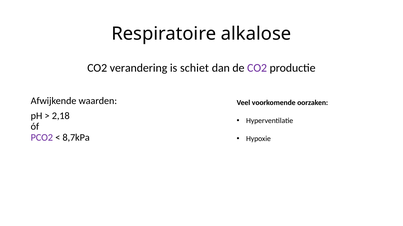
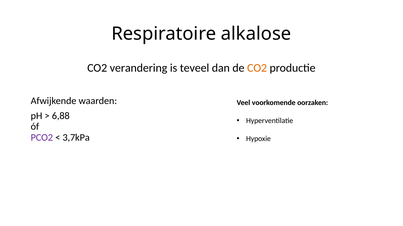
schiet: schiet -> teveel
CO2 at (257, 68) colour: purple -> orange
2,18: 2,18 -> 6,88
8,7kPa: 8,7kPa -> 3,7kPa
